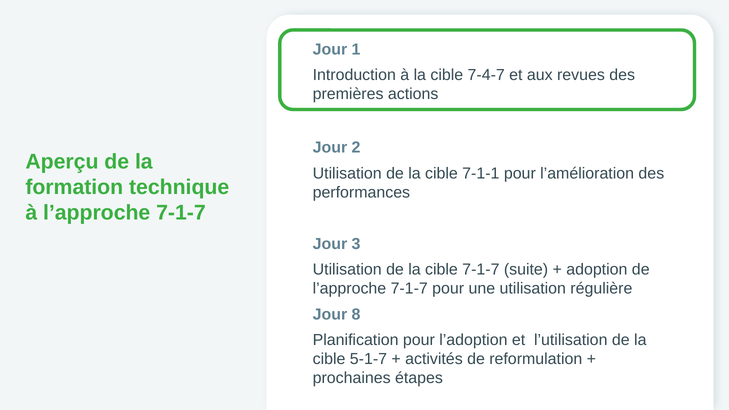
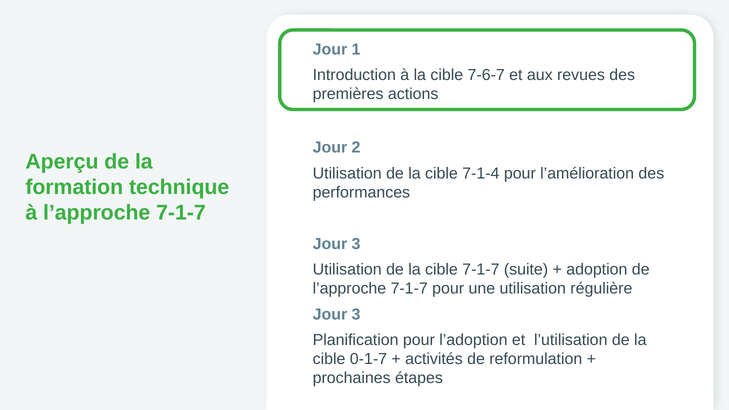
7-4-7: 7-4-7 -> 7-6-7
7-1-1: 7-1-1 -> 7-1-4
8 at (356, 314): 8 -> 3
5-1-7: 5-1-7 -> 0-1-7
